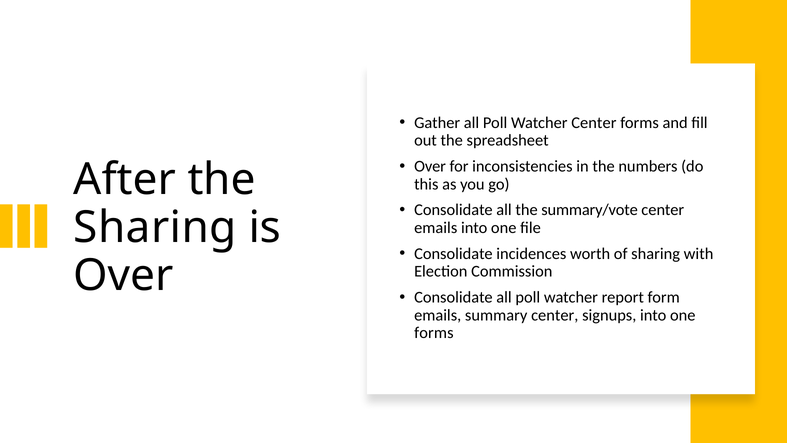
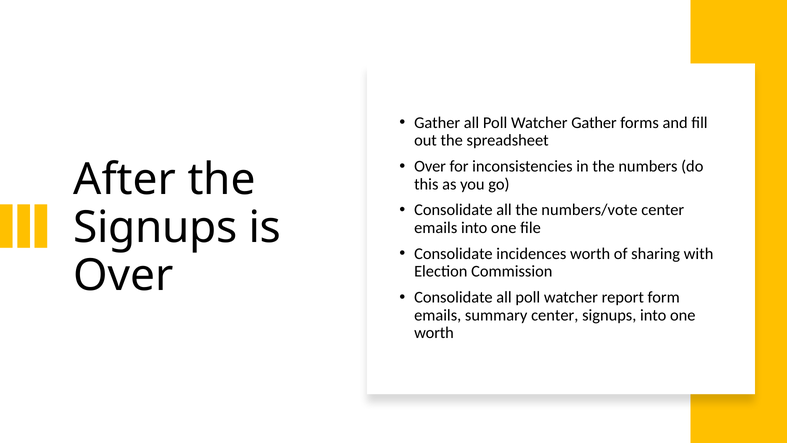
Watcher Center: Center -> Gather
summary/vote: summary/vote -> numbers/vote
Sharing at (155, 227): Sharing -> Signups
forms at (434, 333): forms -> worth
